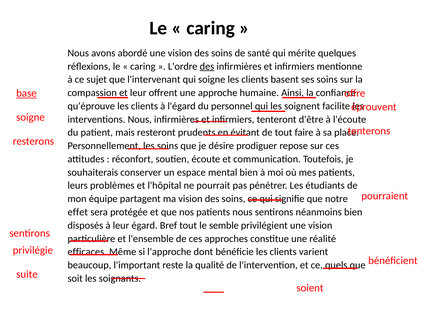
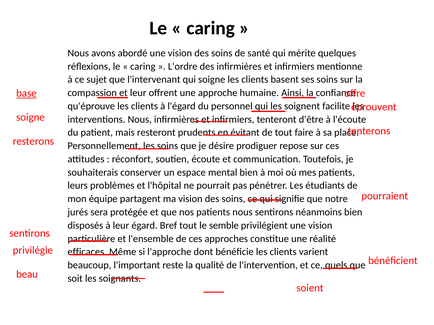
des at (207, 66) underline: present -> none
effet: effet -> jurés
suite: suite -> beau
